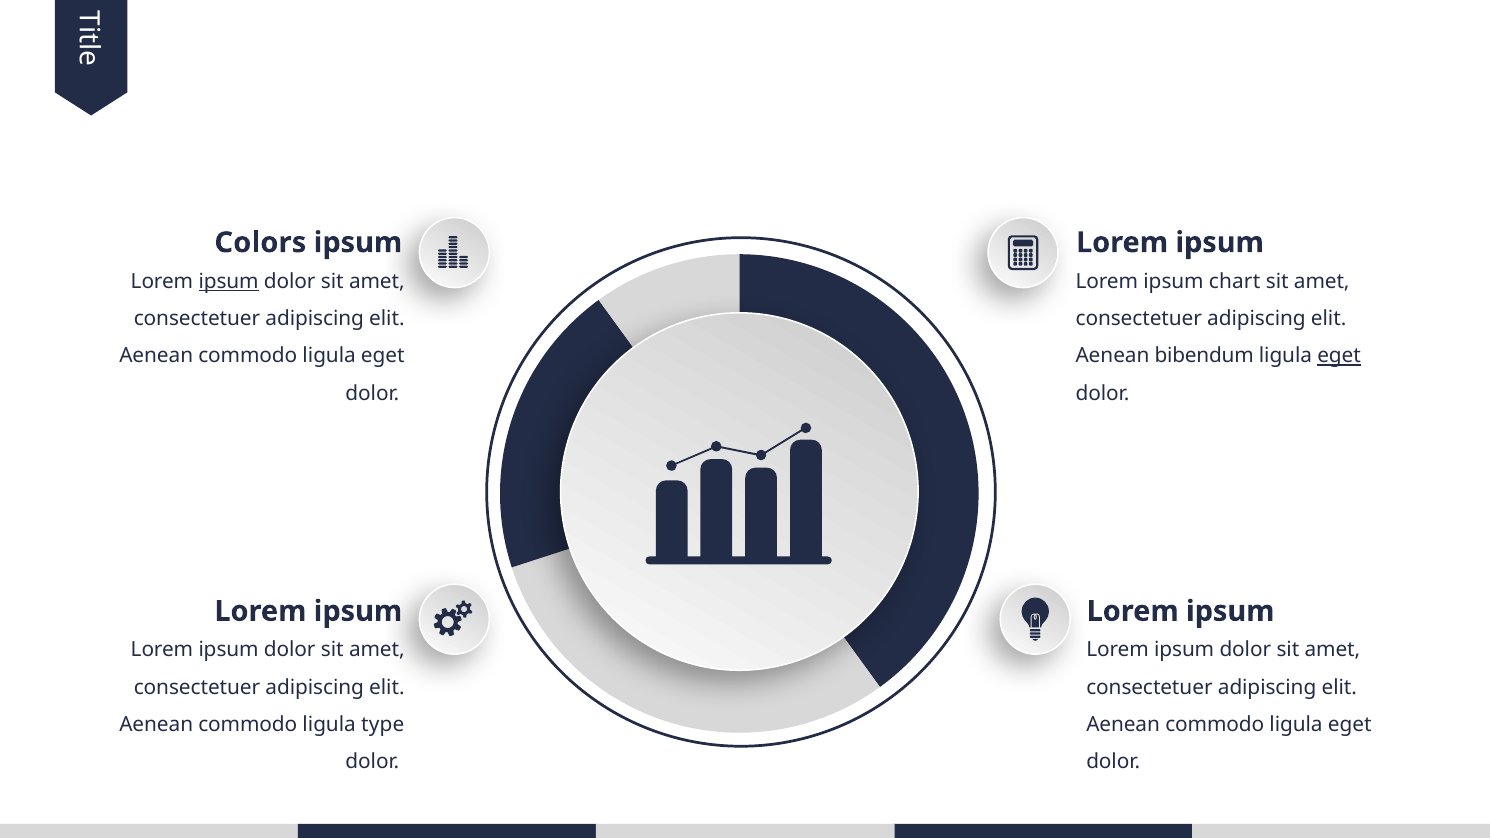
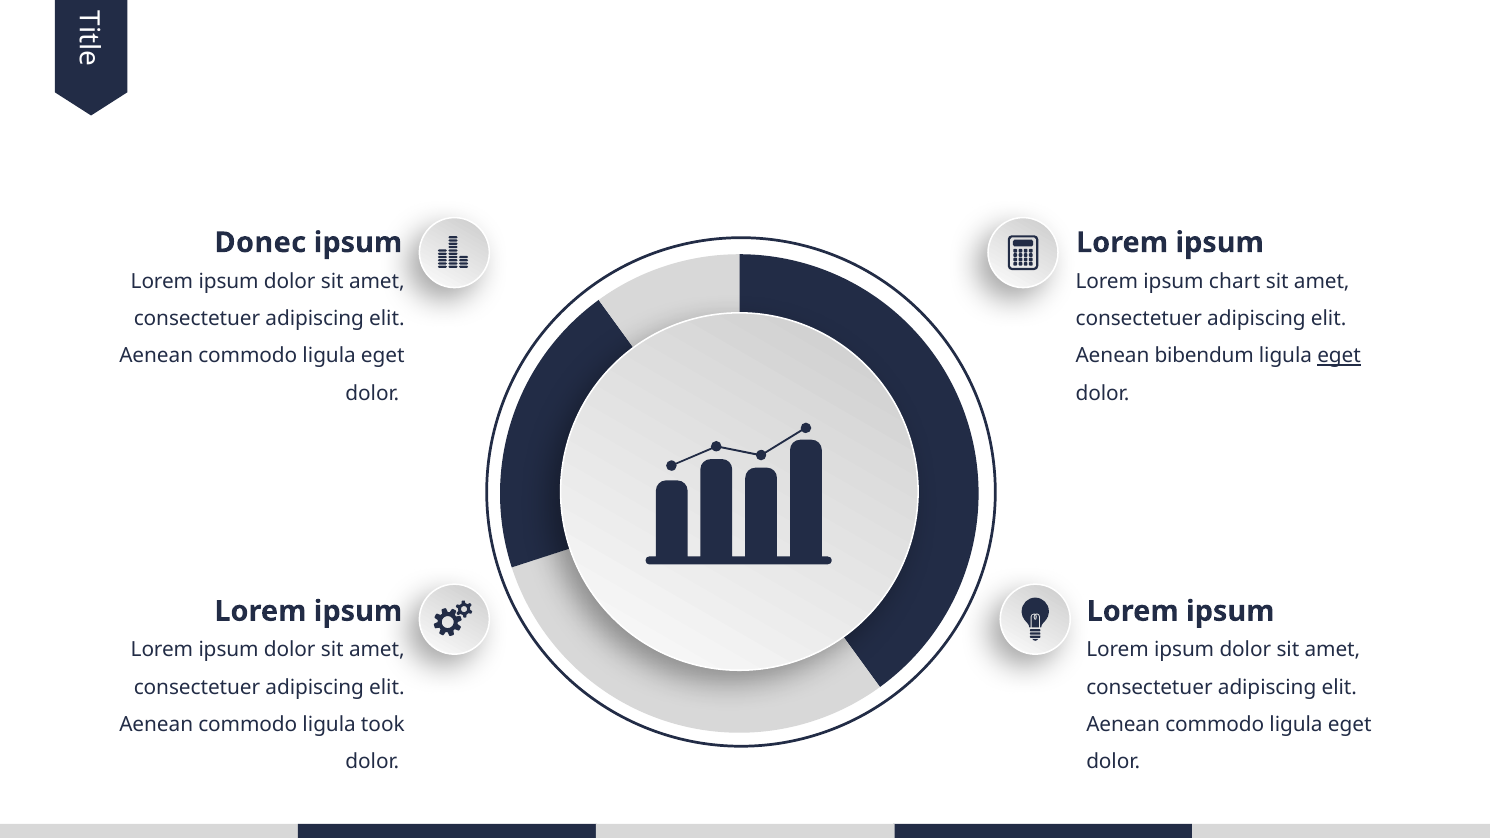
Colors: Colors -> Donec
ipsum at (229, 281) underline: present -> none
type: type -> took
